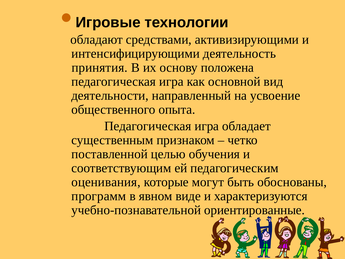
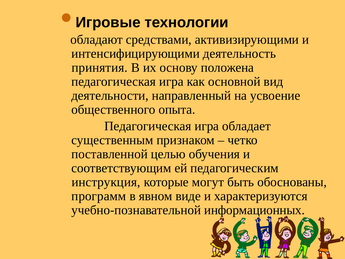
оценивания: оценивания -> инструкция
ориентированные: ориентированные -> информационных
